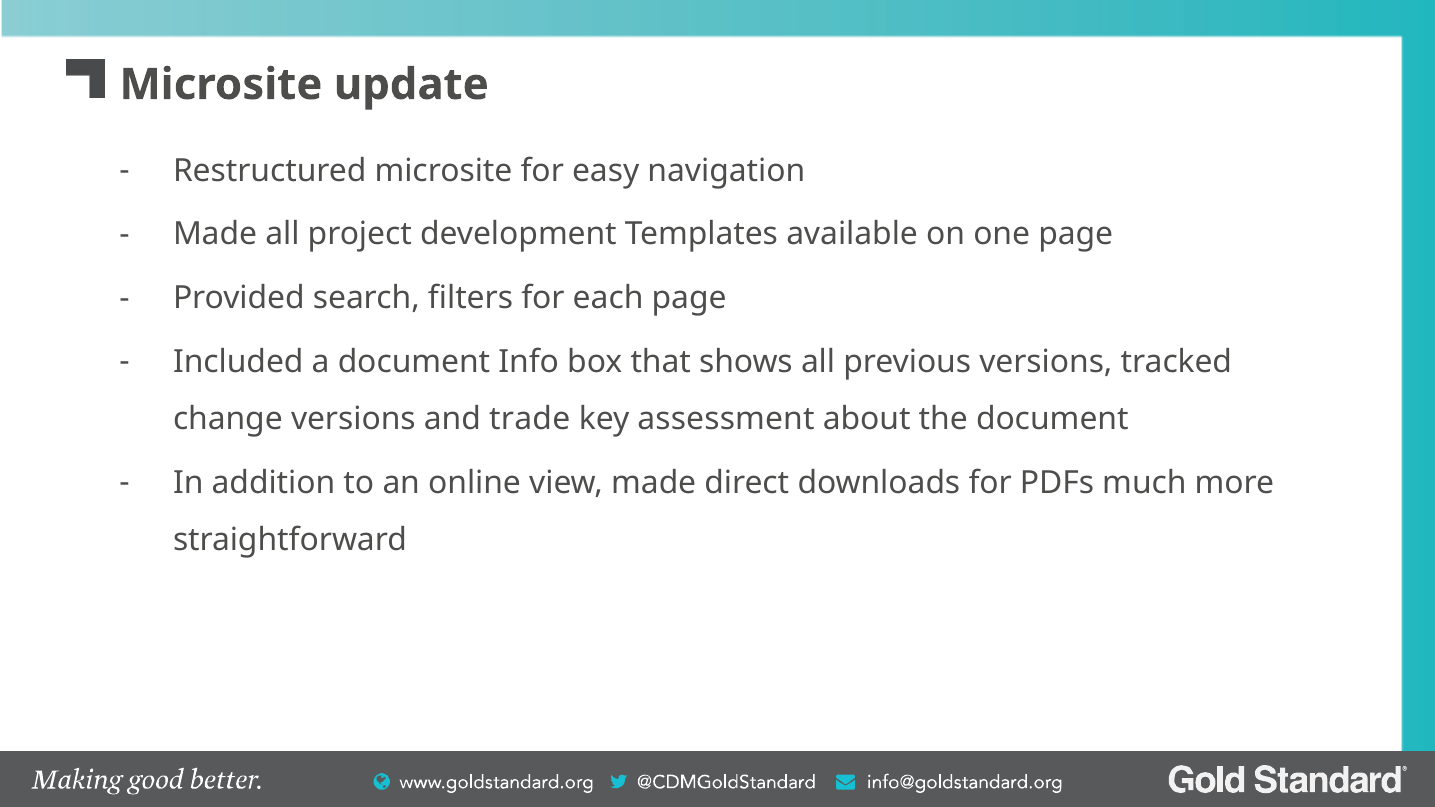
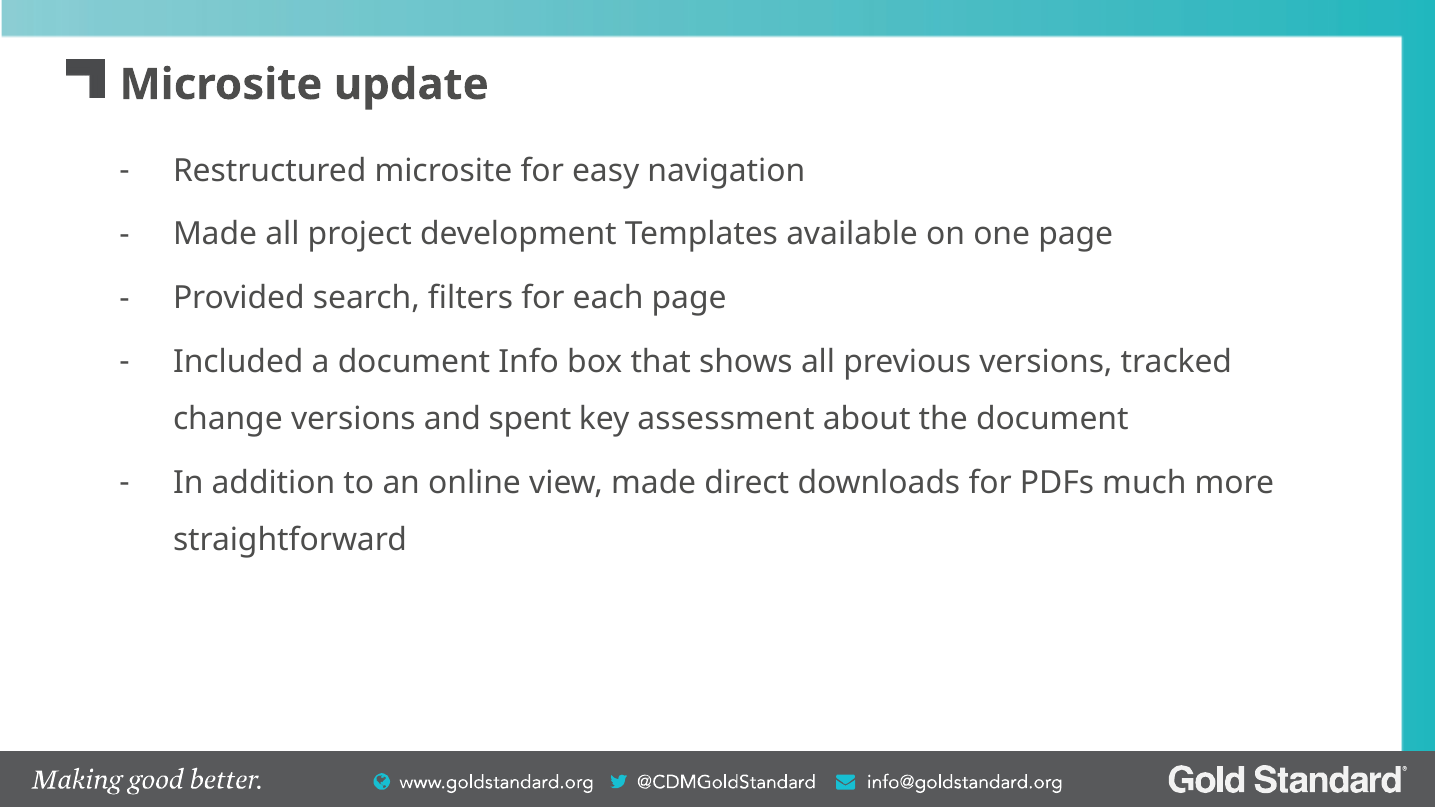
trade: trade -> spent
